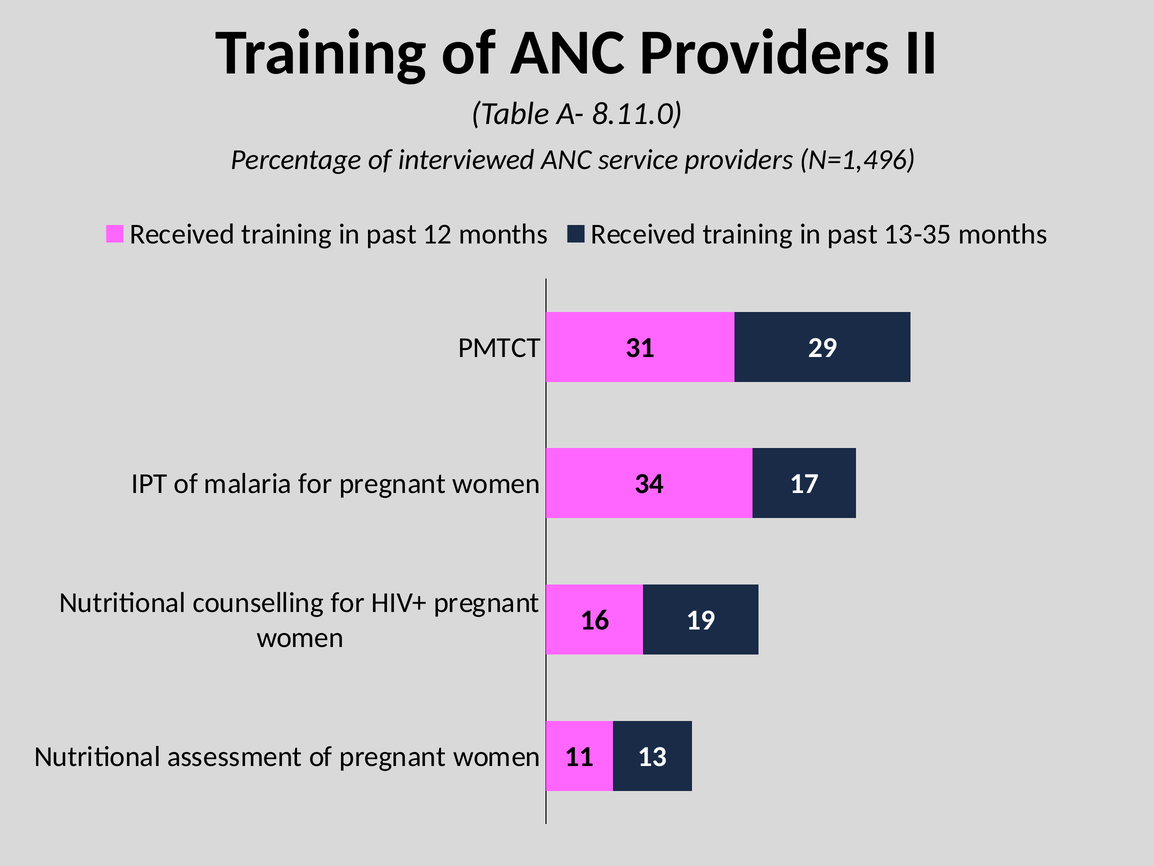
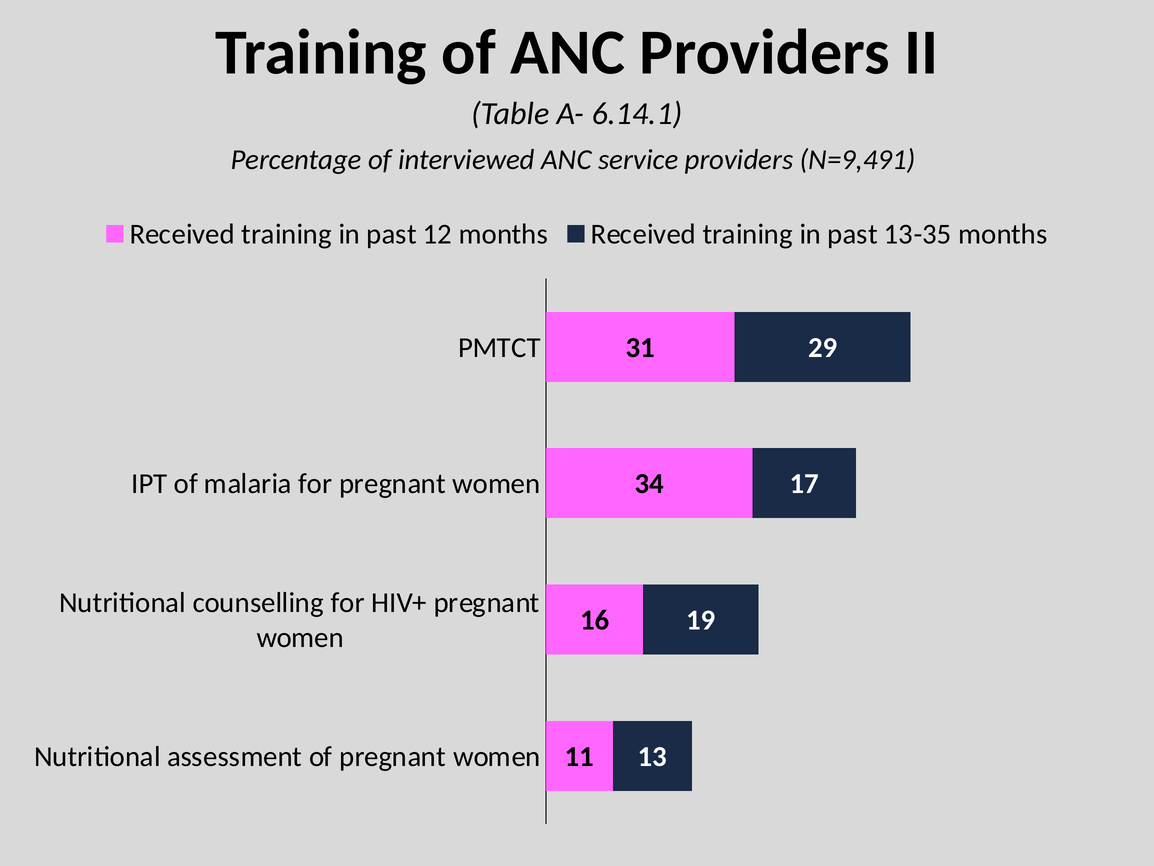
8.11.0: 8.11.0 -> 6.14.1
N=1,496: N=1,496 -> N=9,491
